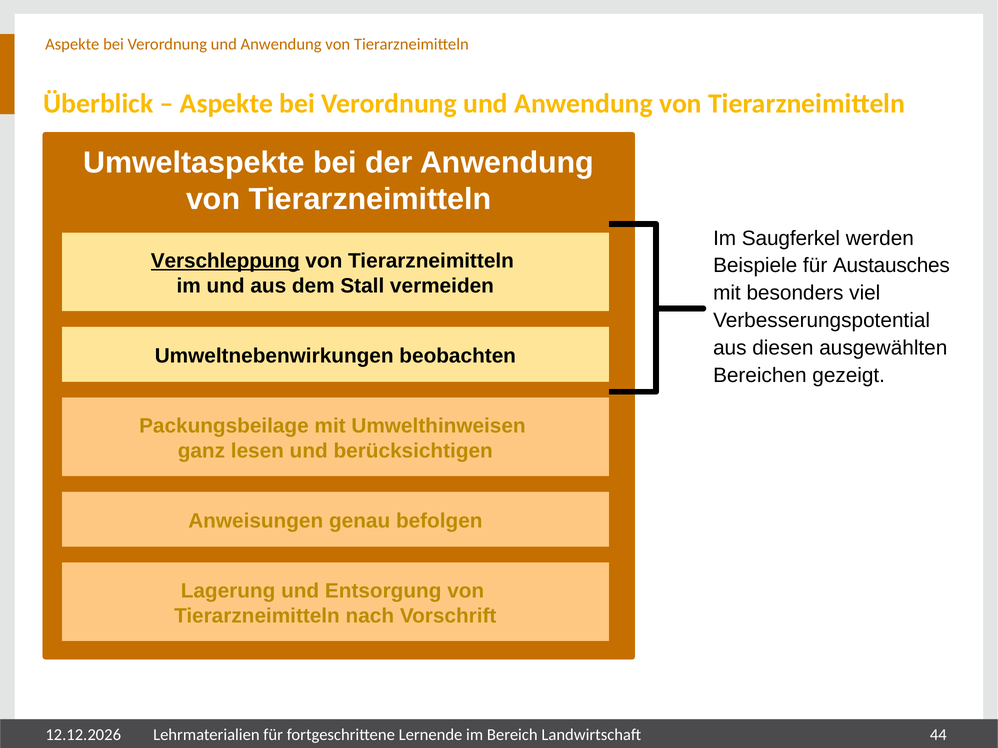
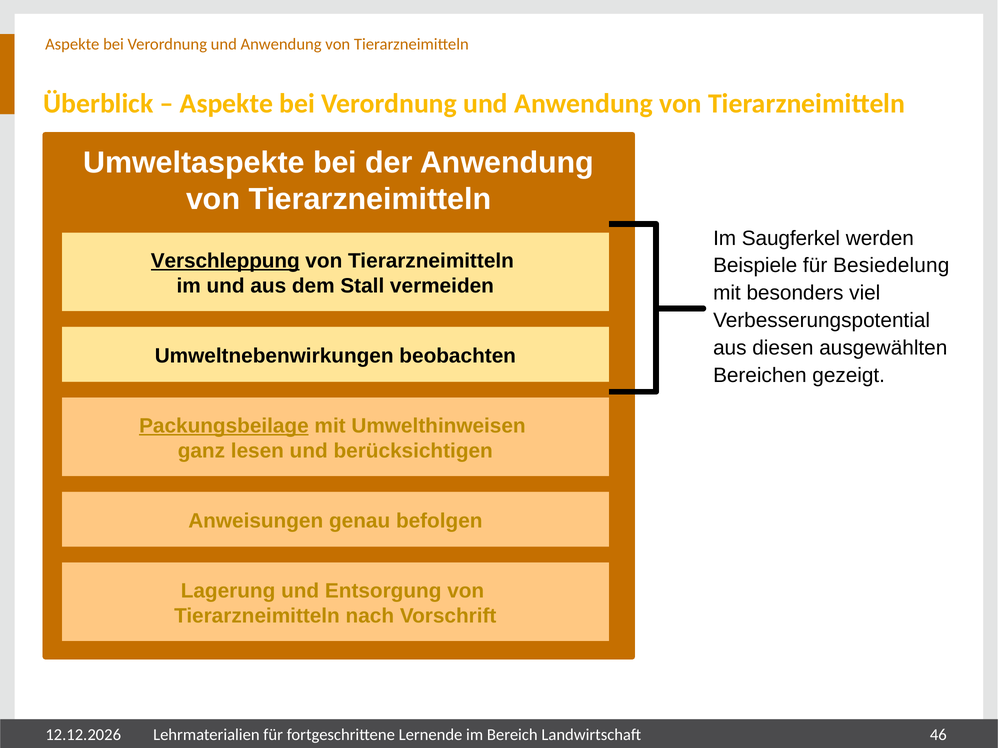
Austausches: Austausches -> Besiedelung
Packungsbeilage underline: none -> present
44: 44 -> 46
